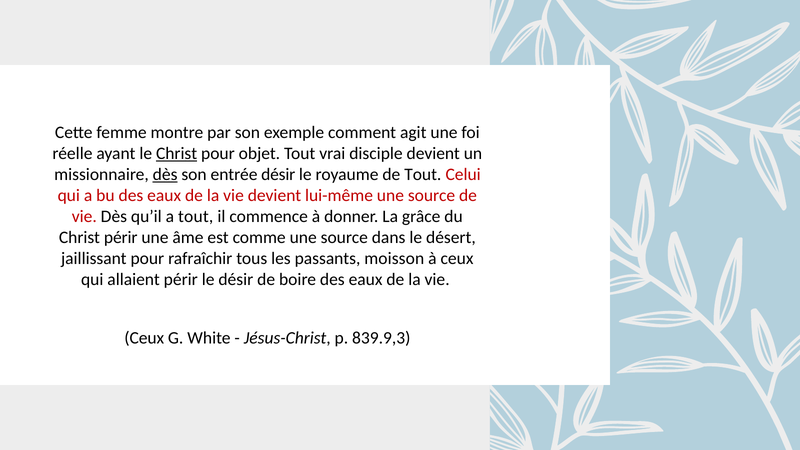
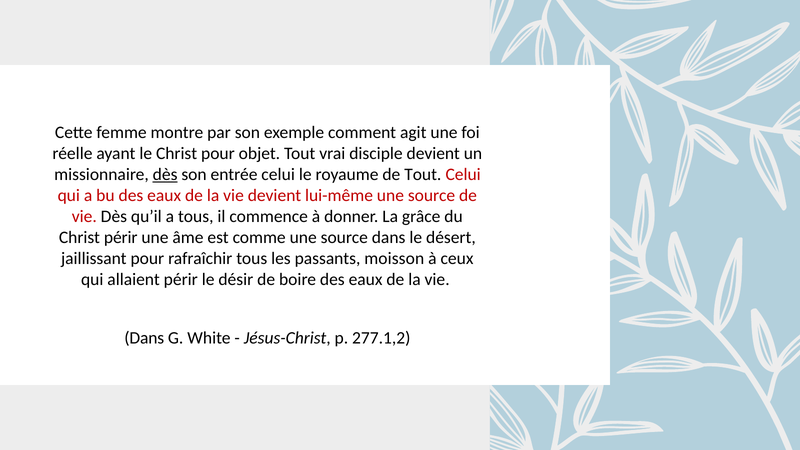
Christ at (177, 153) underline: present -> none
entrée désir: désir -> celui
a tout: tout -> tous
Ceux at (144, 338): Ceux -> Dans
839.9,3: 839.9,3 -> 277.1,2
